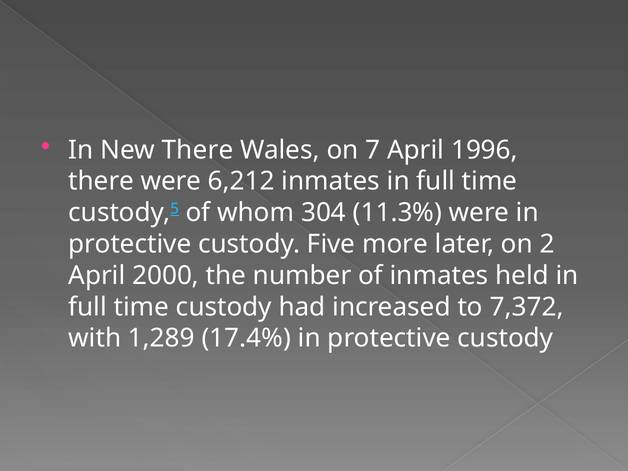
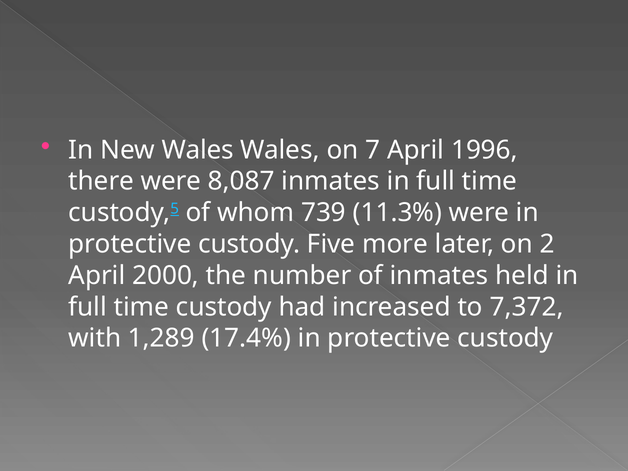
New There: There -> Wales
6,212: 6,212 -> 8,087
304: 304 -> 739
